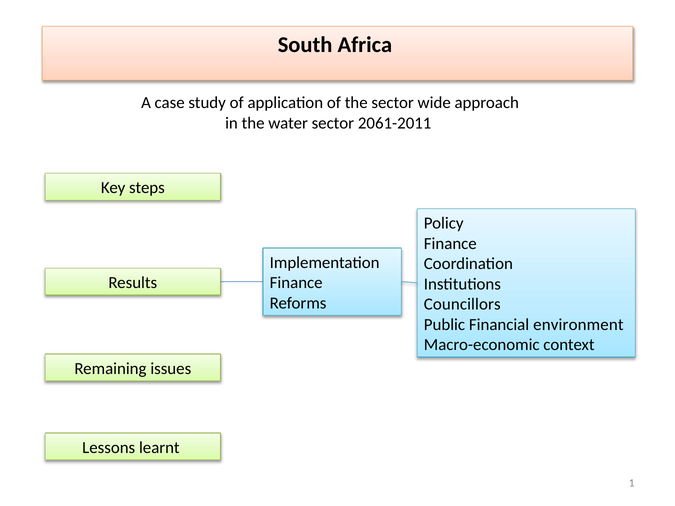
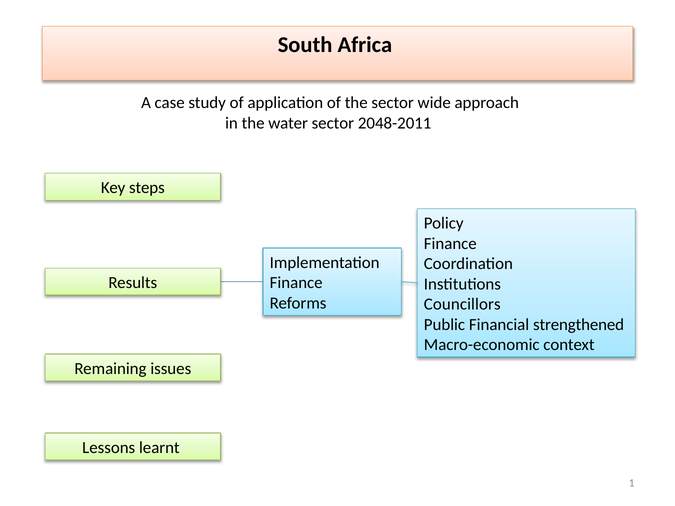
2061-2011: 2061-2011 -> 2048-2011
environment: environment -> strengthened
